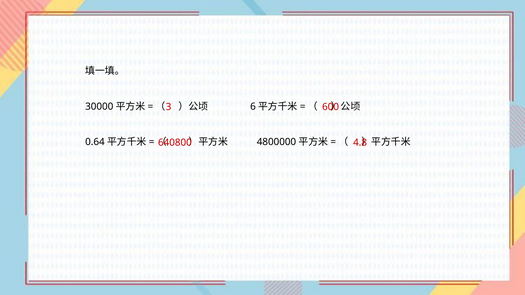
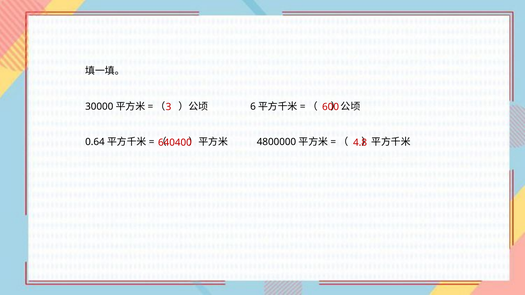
640800: 640800 -> 640400
